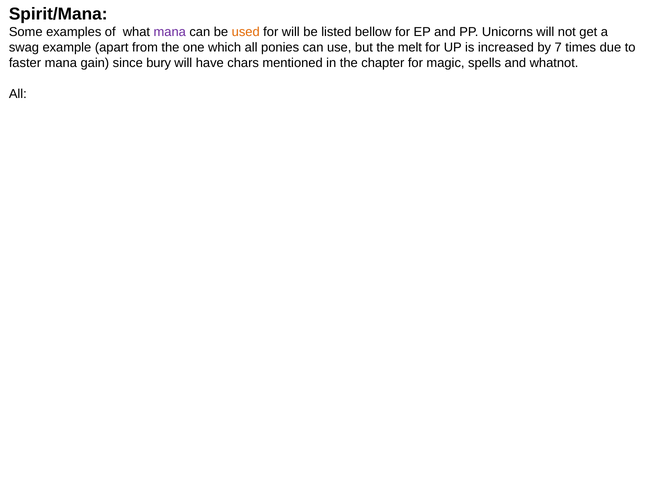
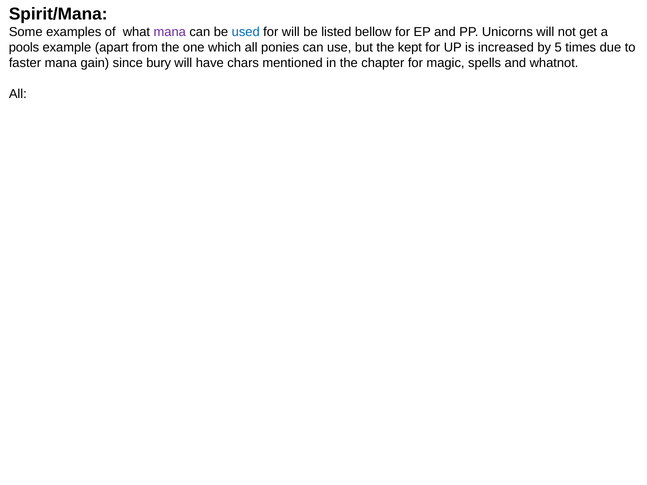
used colour: orange -> blue
swag: swag -> pools
melt: melt -> kept
7: 7 -> 5
